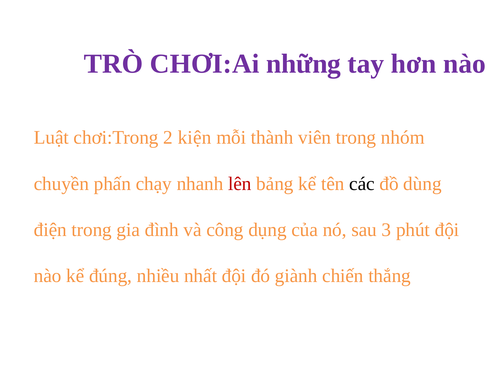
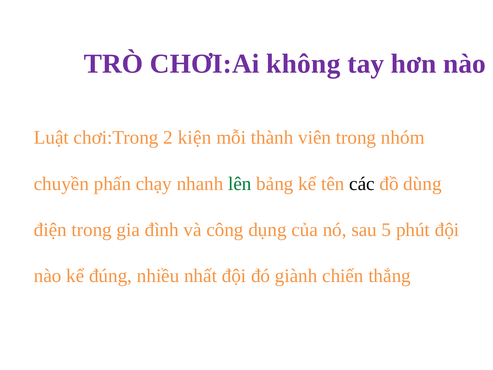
những: những -> không
lên colour: red -> green
3: 3 -> 5
